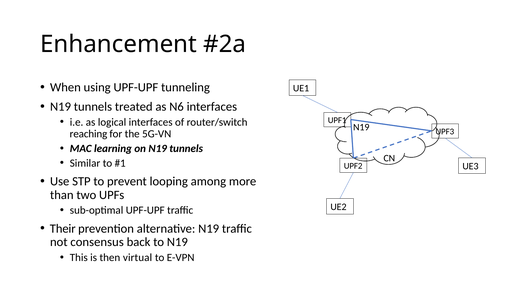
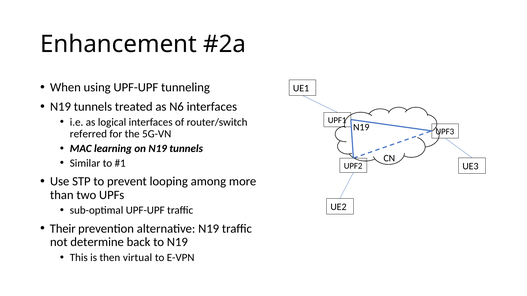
reaching: reaching -> referred
consensus: consensus -> determine
